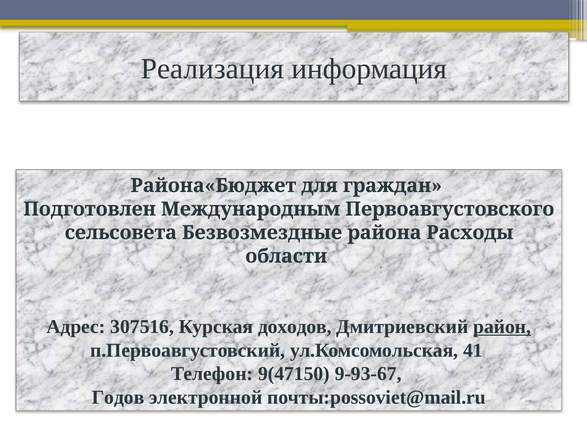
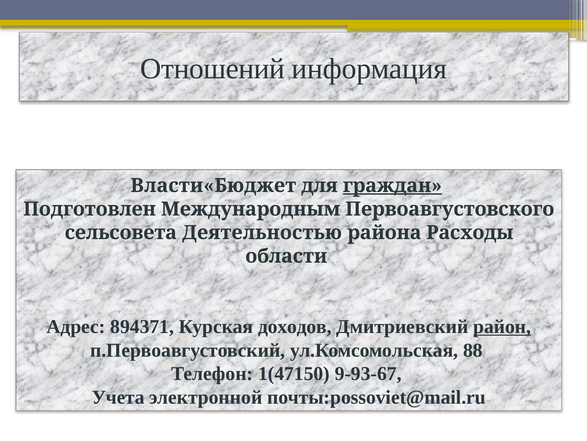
Реализация: Реализация -> Отношений
Района«Бюджет: Района«Бюджет -> Власти«Бюджет
граждан underline: none -> present
Безвозмездные: Безвозмездные -> Деятельностью
307516: 307516 -> 894371
41: 41 -> 88
9(47150: 9(47150 -> 1(47150
Годов: Годов -> Учета
